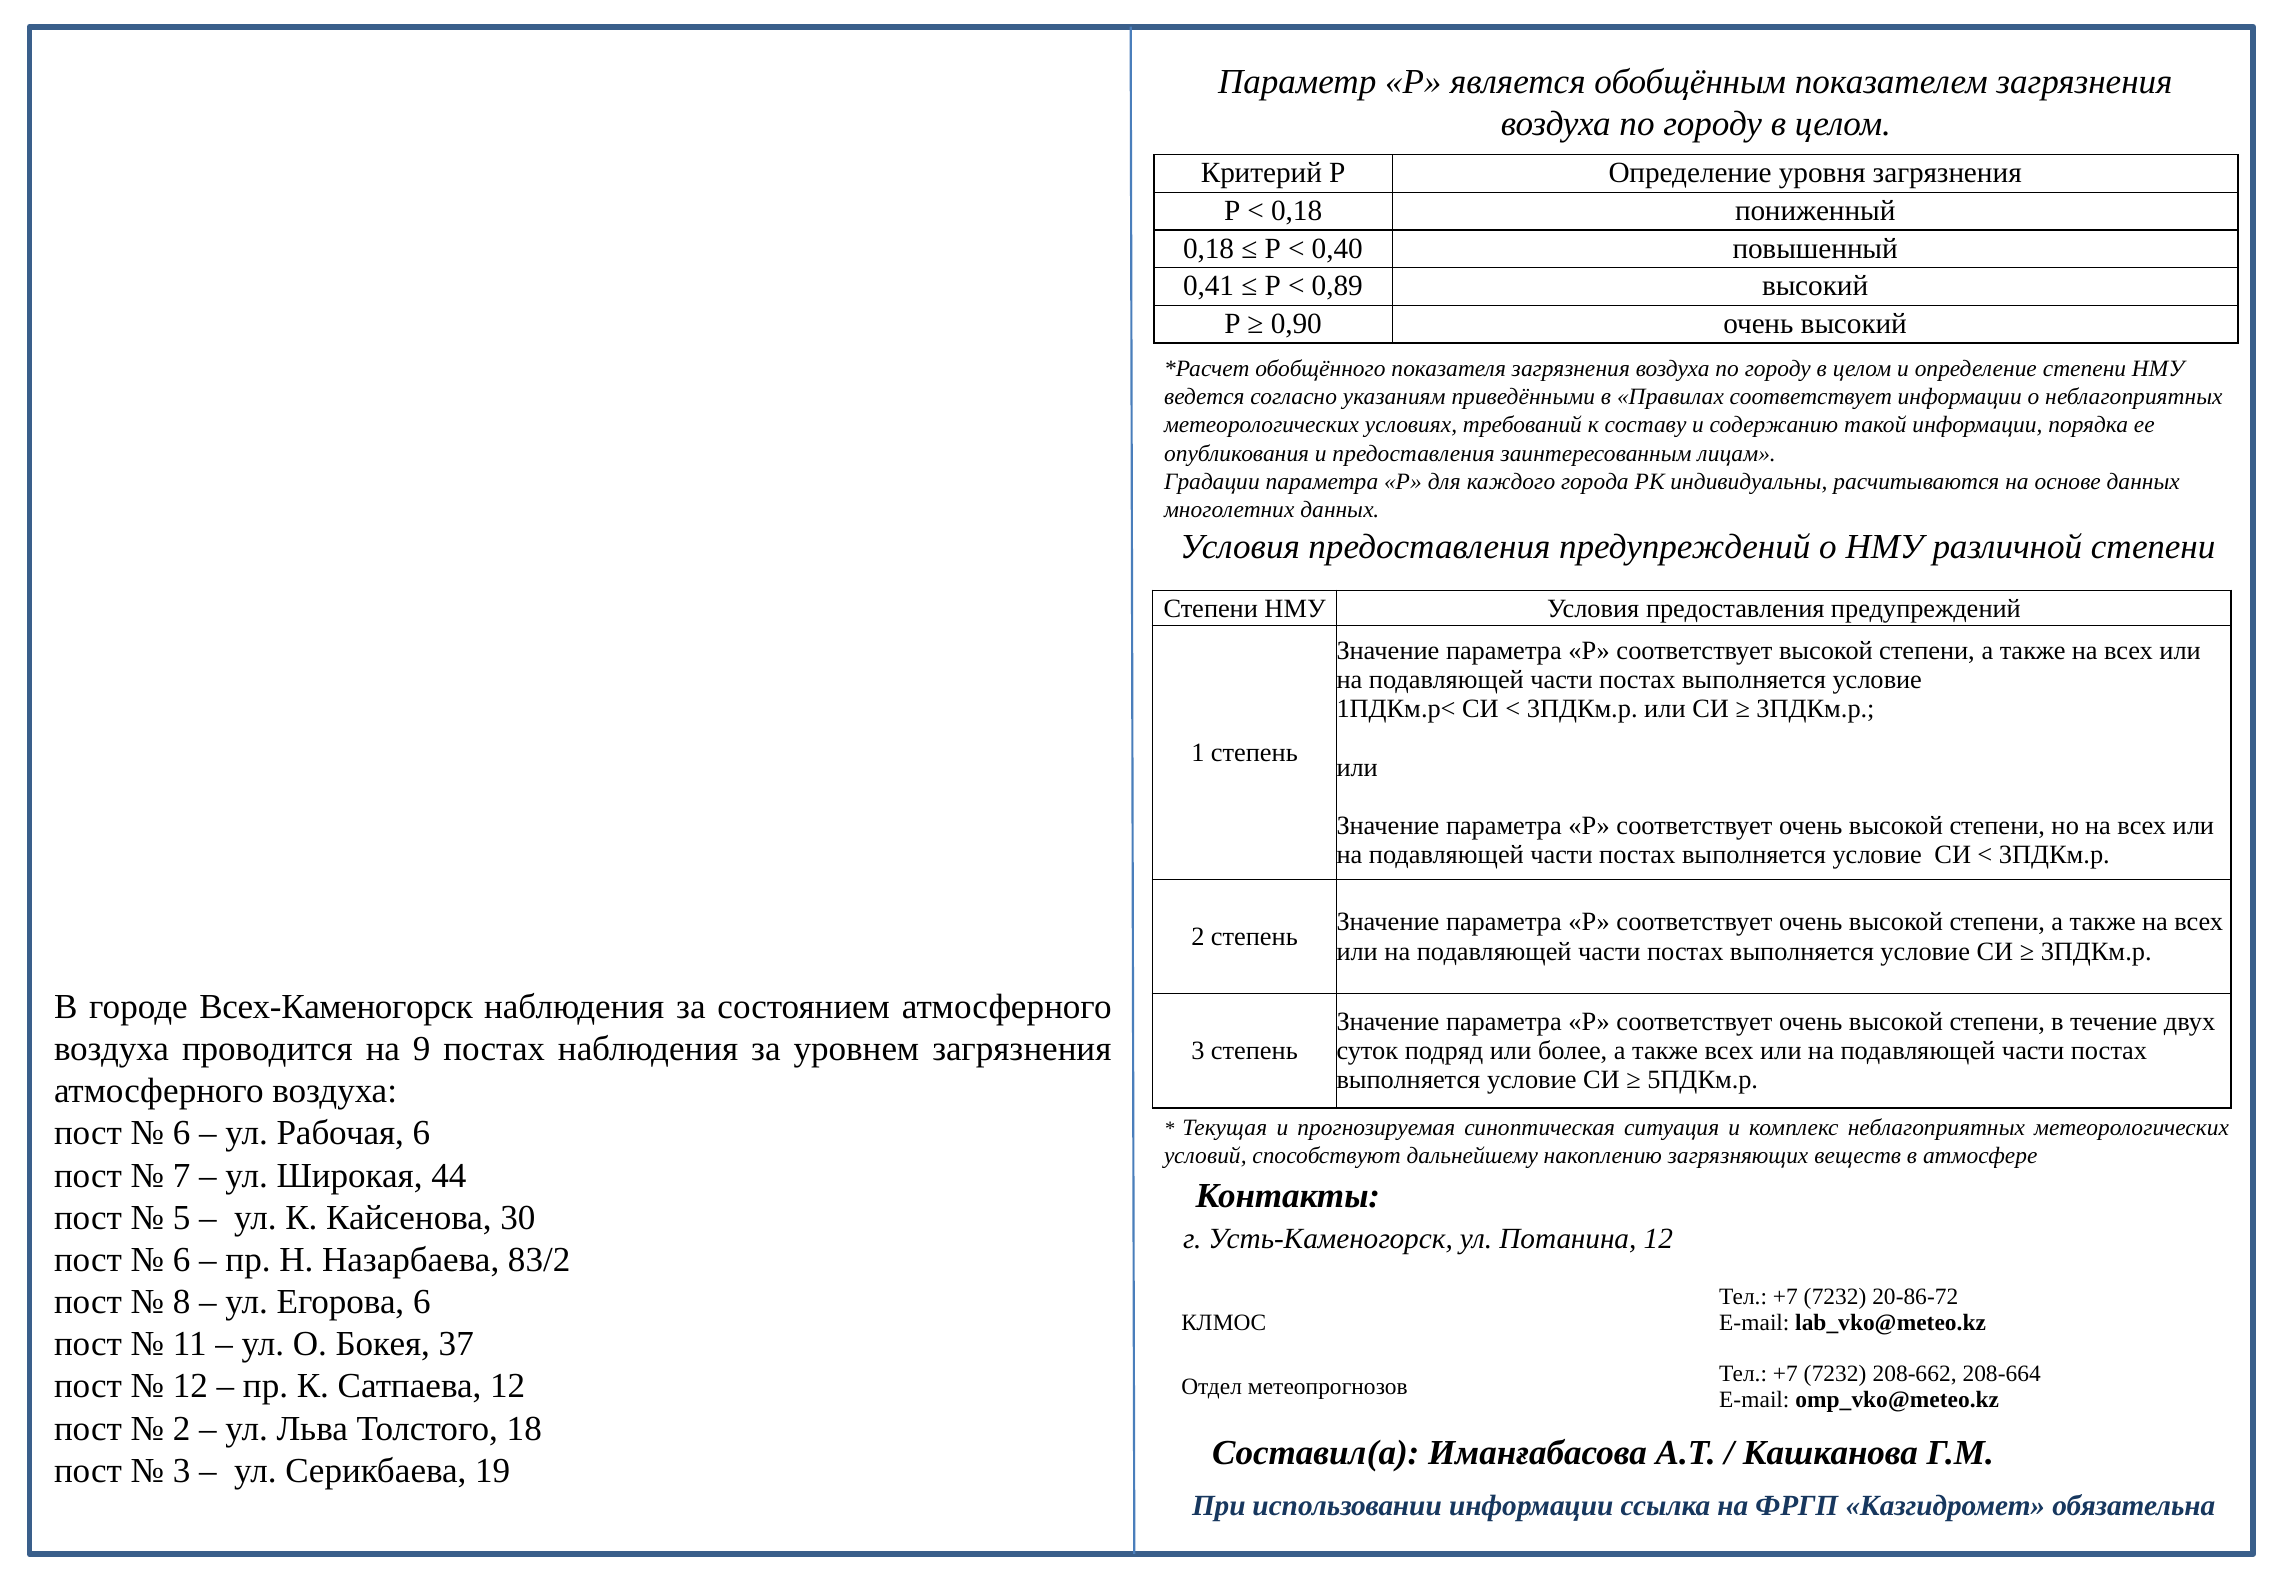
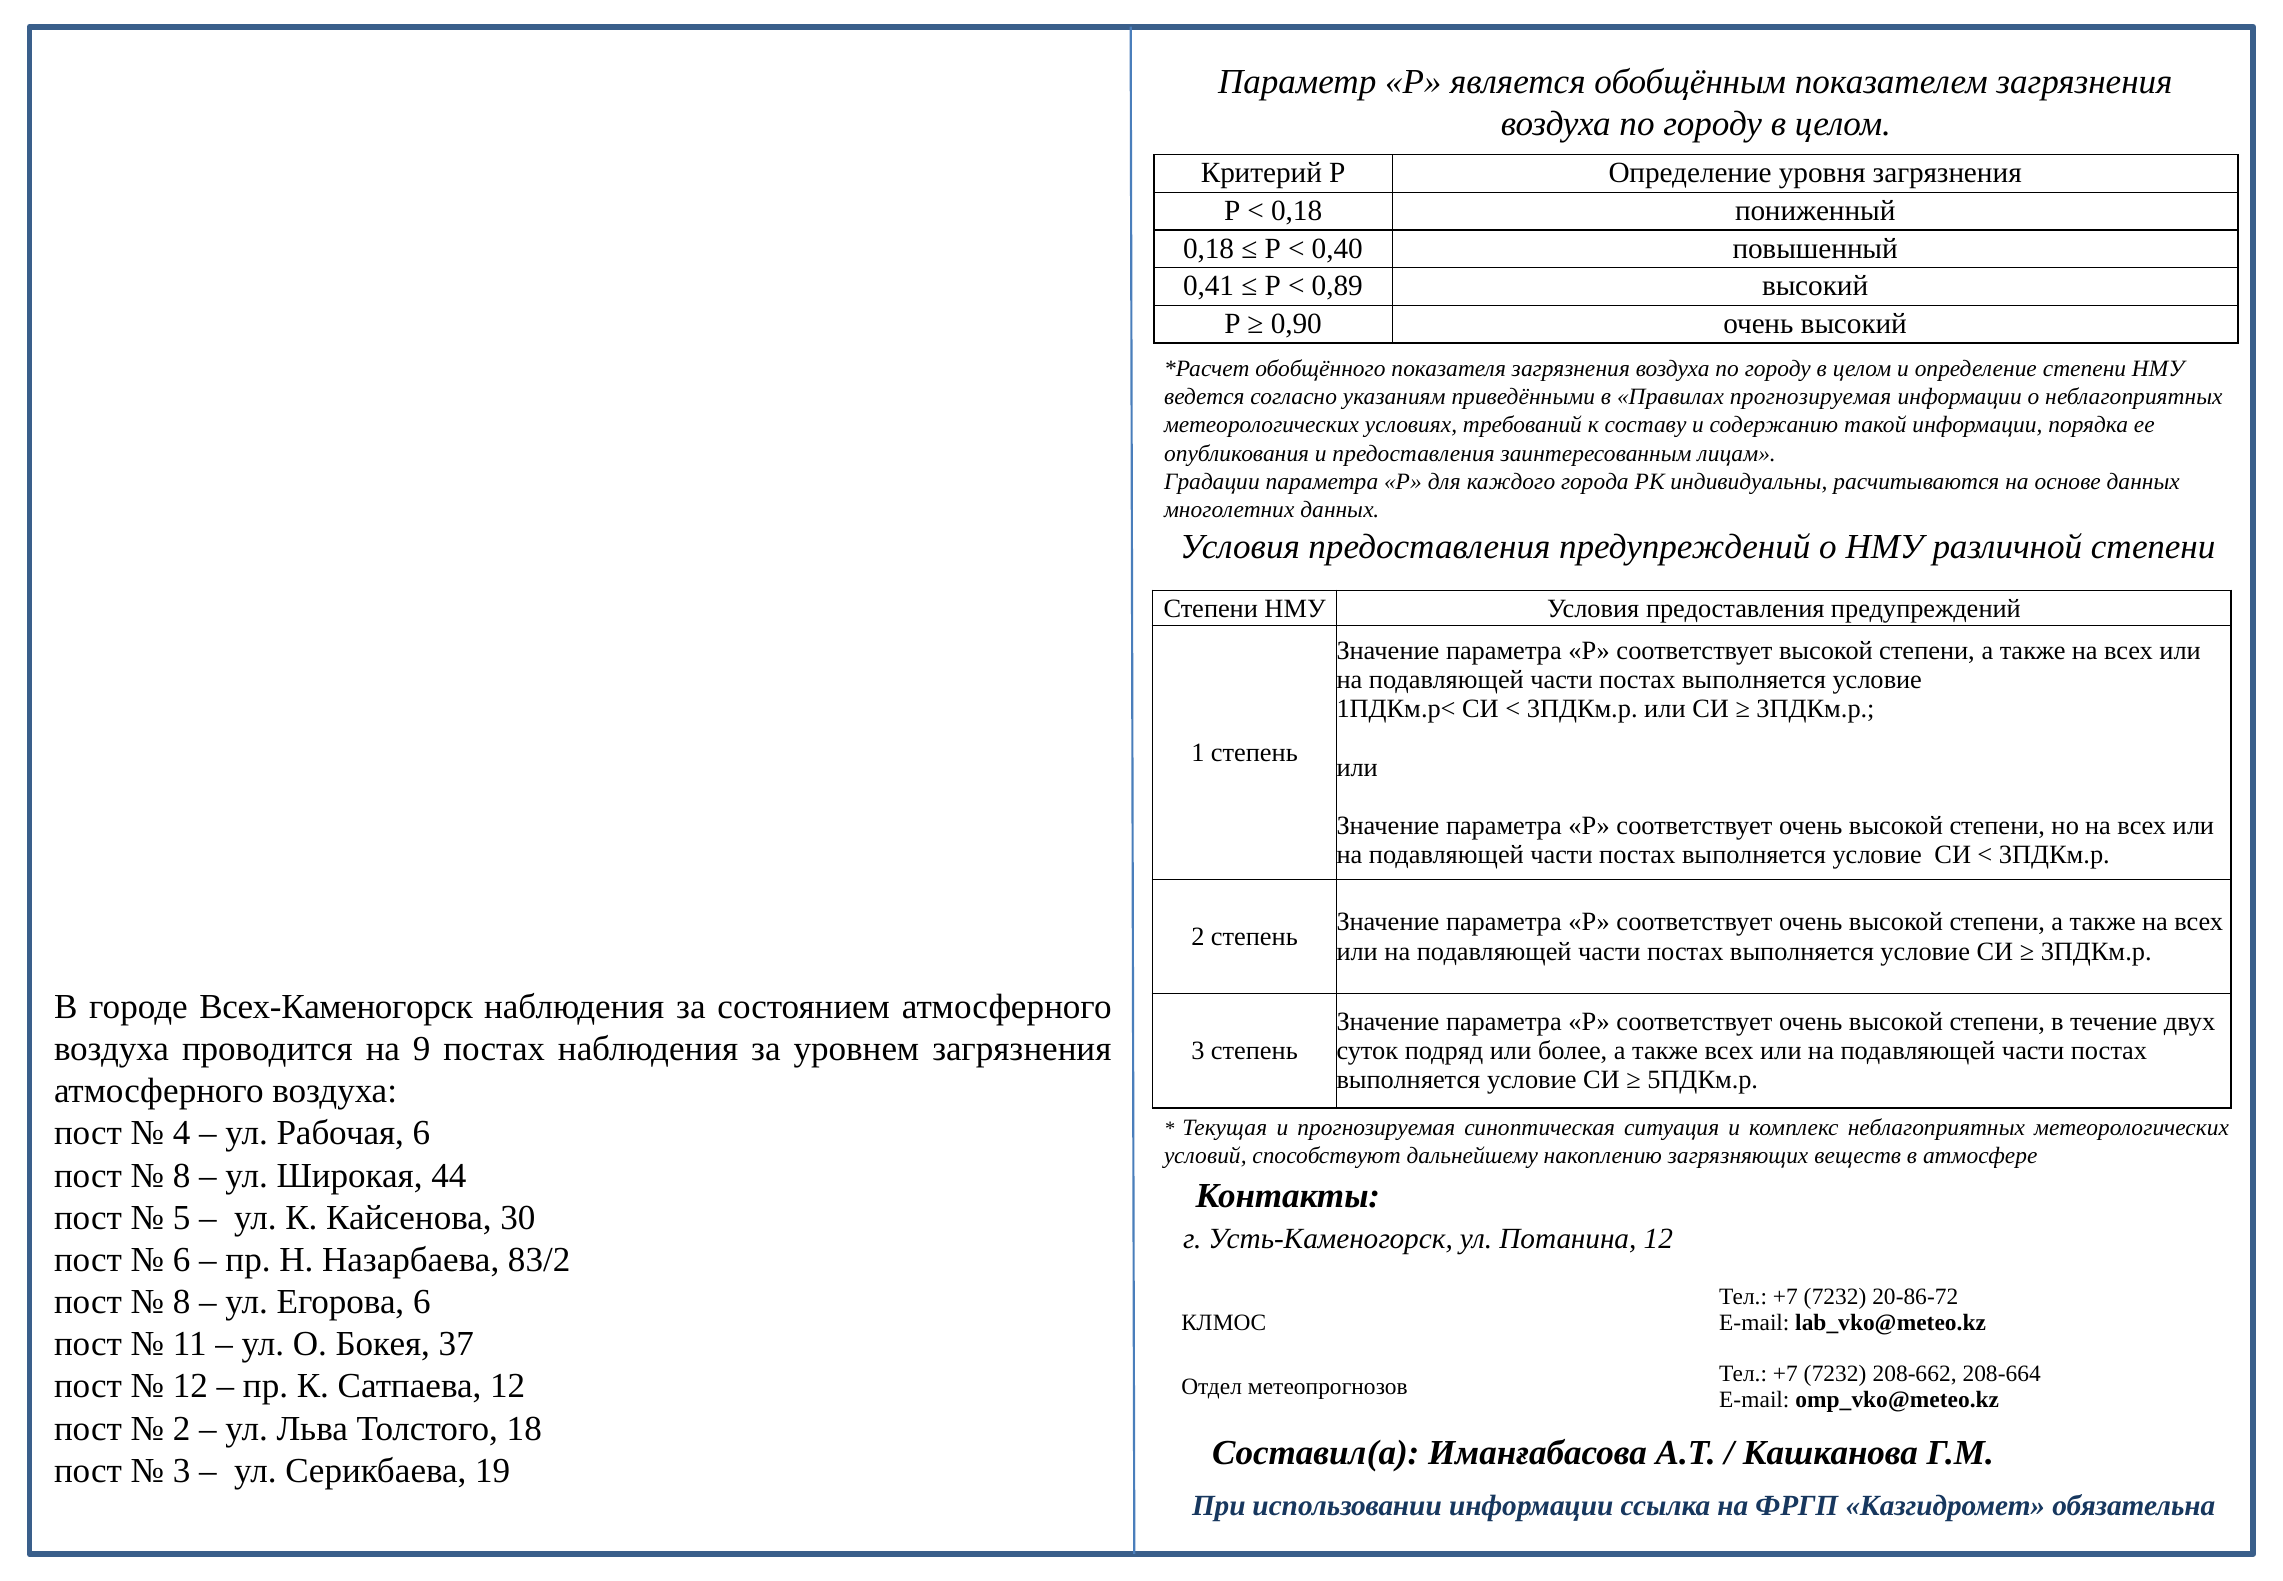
Правилах соответствует: соответствует -> прогнозируемая
6 at (182, 1133): 6 -> 4
7 at (182, 1175): 7 -> 8
